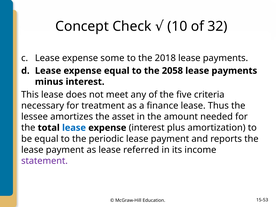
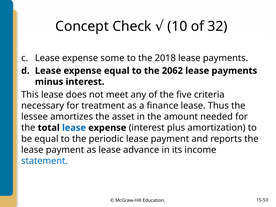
2058: 2058 -> 2062
referred: referred -> advance
statement colour: purple -> blue
